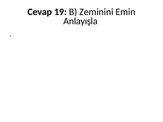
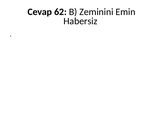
19: 19 -> 62
Anlayışla: Anlayışla -> Habersiz
